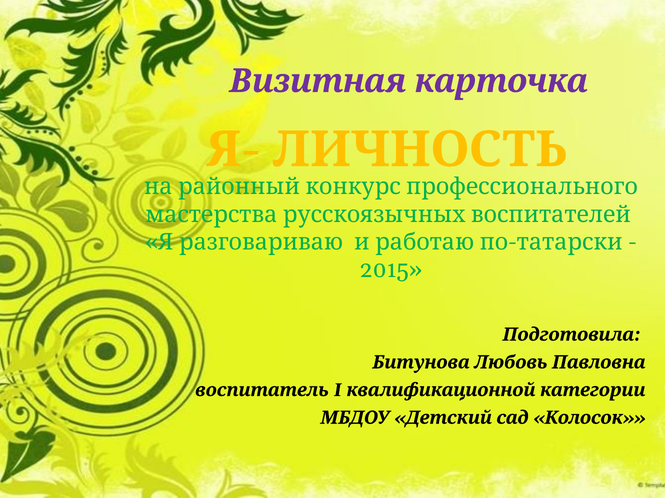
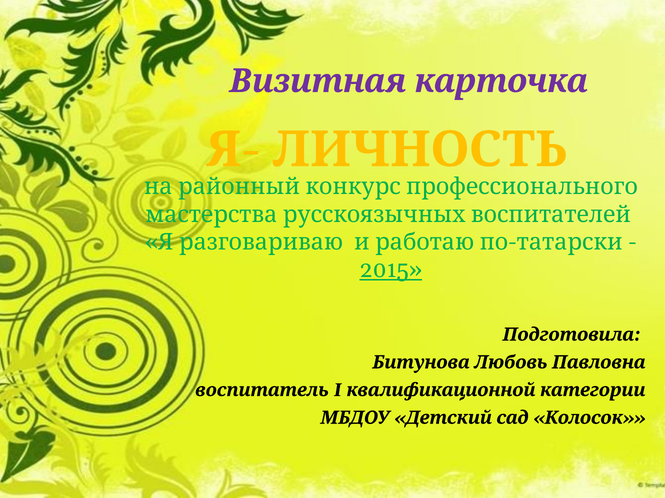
2015 underline: none -> present
